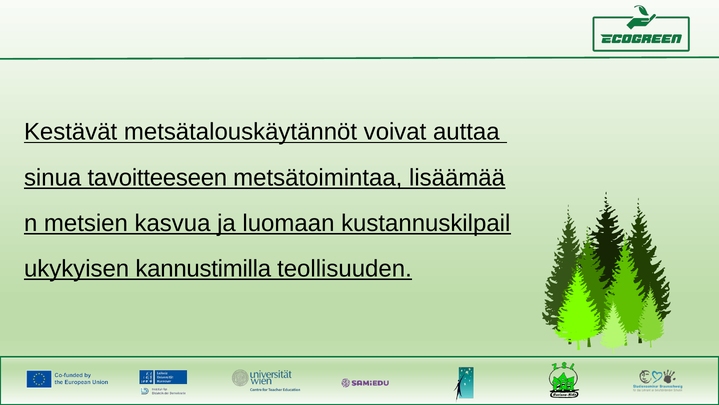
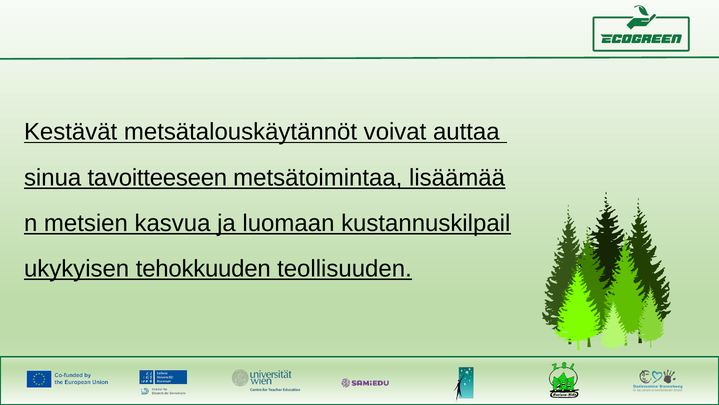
kannustimilla: kannustimilla -> tehokkuuden
